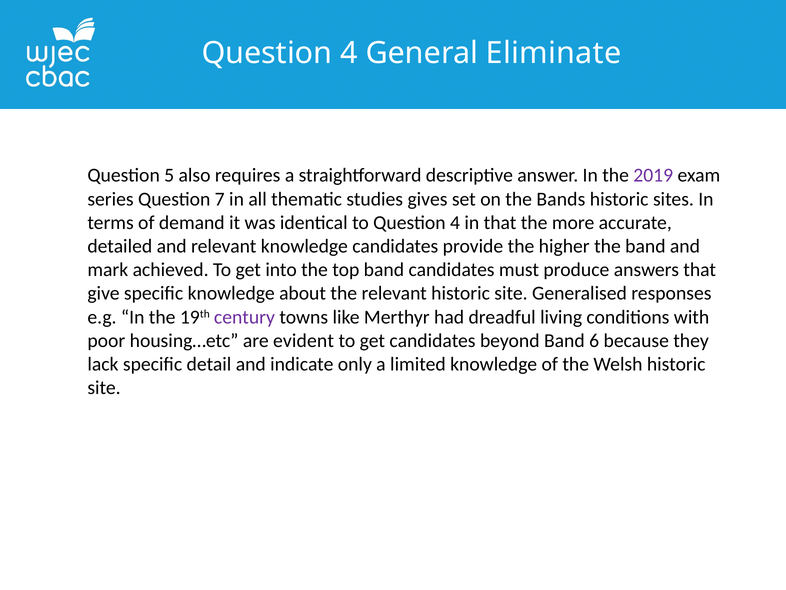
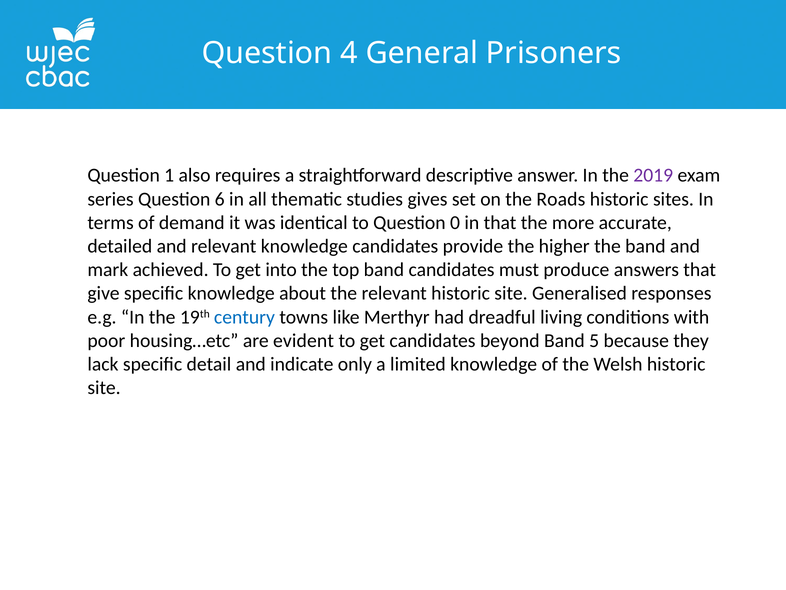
Eliminate: Eliminate -> Prisoners
5: 5 -> 1
7: 7 -> 6
Bands: Bands -> Roads
to Question 4: 4 -> 0
century colour: purple -> blue
6: 6 -> 5
